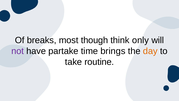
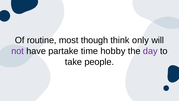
breaks: breaks -> routine
brings: brings -> hobby
day colour: orange -> purple
routine: routine -> people
